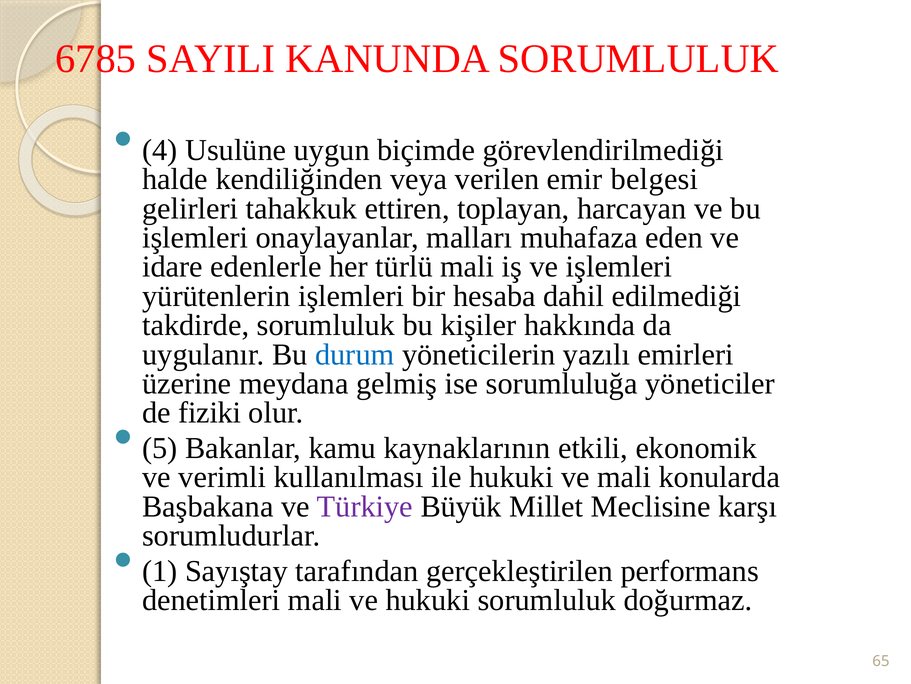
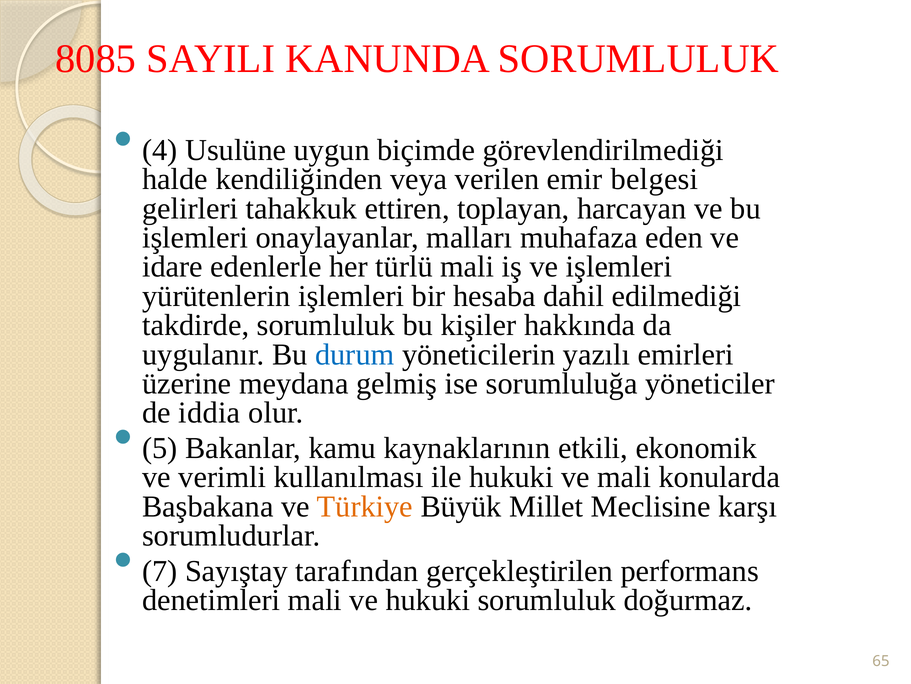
6785: 6785 -> 8085
fiziki: fiziki -> iddia
Türkiye colour: purple -> orange
1: 1 -> 7
